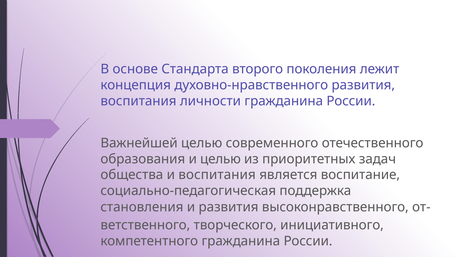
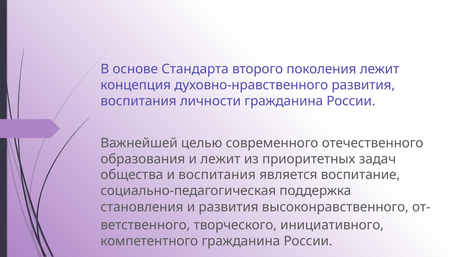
и целью: целью -> лежит
